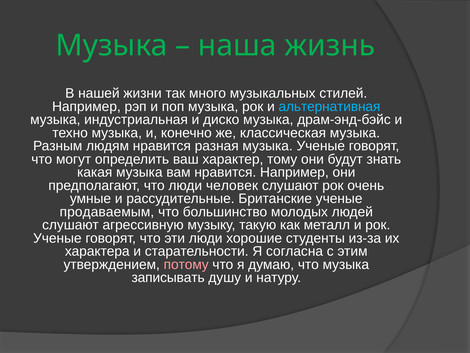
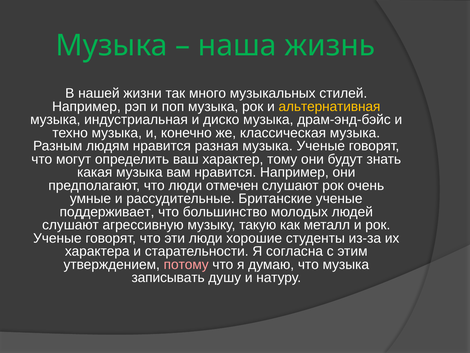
альтернативная colour: light blue -> yellow
человек: человек -> отмечен
продаваемым: продаваемым -> поддерживает
